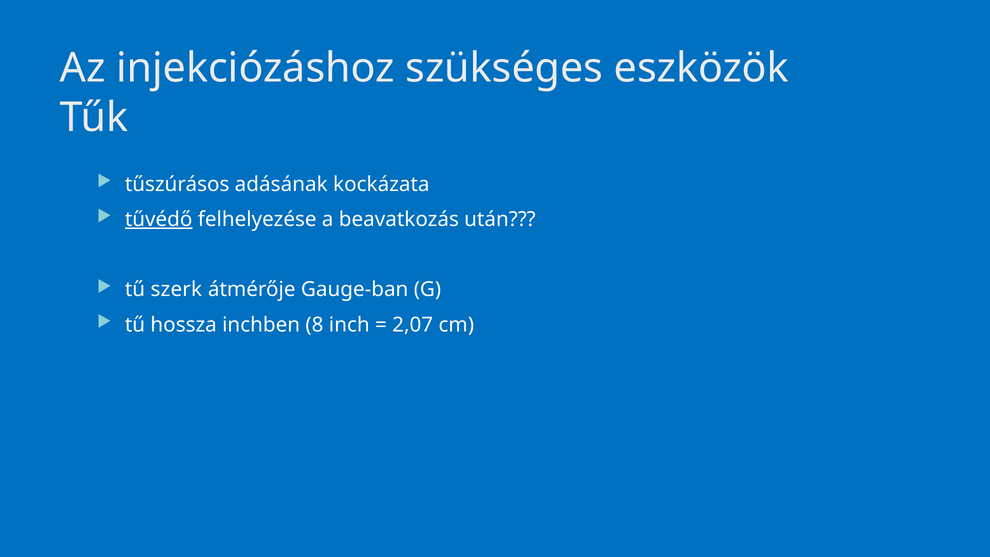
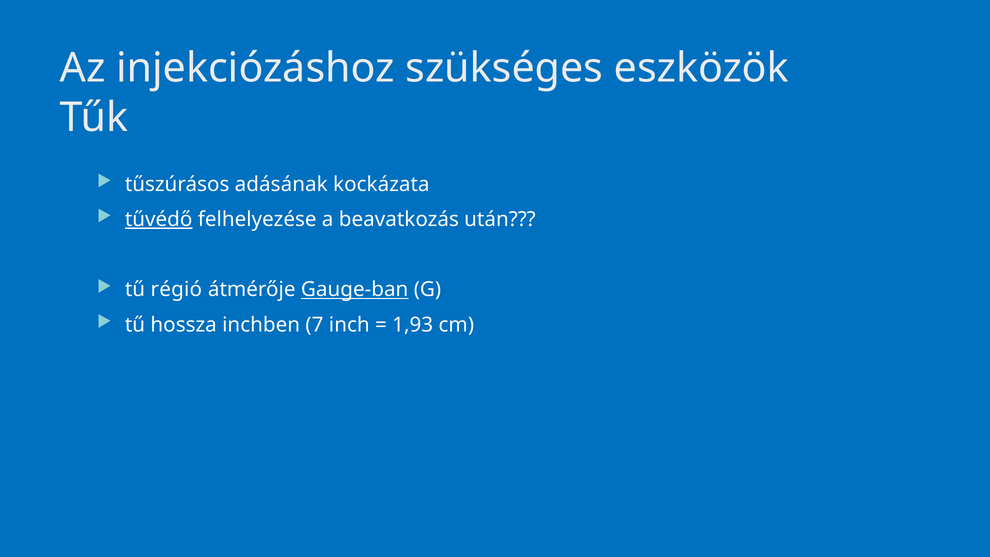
szerk: szerk -> régió
Gauge-ban underline: none -> present
8: 8 -> 7
2,07: 2,07 -> 1,93
